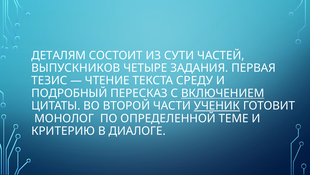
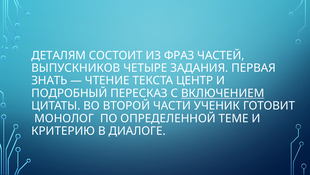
СУТИ: СУТИ -> ФРАЗ
ТЕЗИС: ТЕЗИС -> ЗНАТЬ
СРЕДУ: СРЕДУ -> ЦЕНТР
УЧЕНИК underline: present -> none
